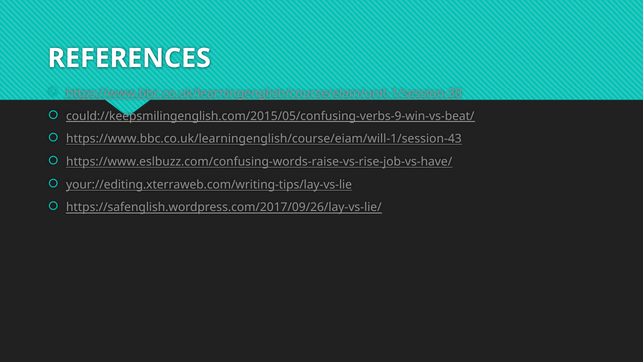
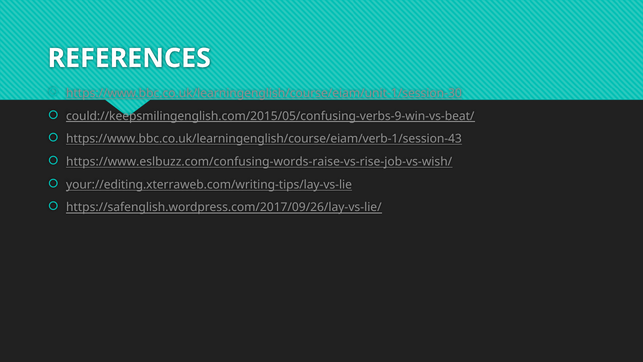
https://www.bbc.co.uk/learningenglish/course/eiam/will-1/session-43: https://www.bbc.co.uk/learningenglish/course/eiam/will-1/session-43 -> https://www.bbc.co.uk/learningenglish/course/eiam/verb-1/session-43
https://www.eslbuzz.com/confusing-words-raise-vs-rise-job-vs-have/: https://www.eslbuzz.com/confusing-words-raise-vs-rise-job-vs-have/ -> https://www.eslbuzz.com/confusing-words-raise-vs-rise-job-vs-wish/
